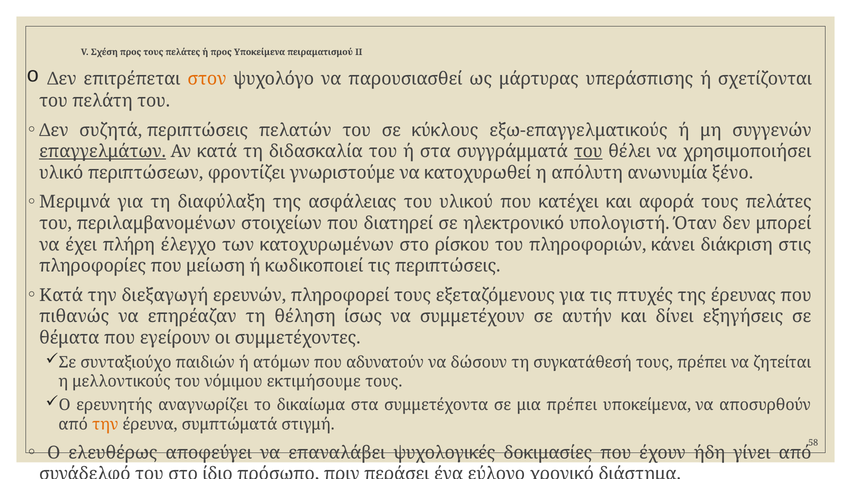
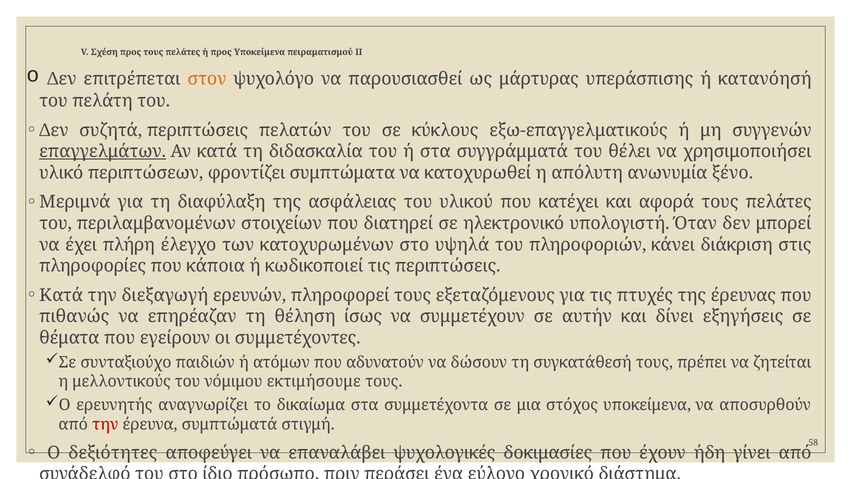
σχετίζονται: σχετίζονται -> κατανόησή
του at (588, 151) underline: present -> none
γνωριστούμε: γνωριστούμε -> συμπτώματα
ρίσκου: ρίσκου -> υψηλά
μείωση: μείωση -> κάποια
μια πρέπει: πρέπει -> στόχος
την at (105, 424) colour: orange -> red
ελευθέρως: ελευθέρως -> δεξιότητες
